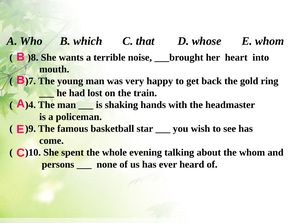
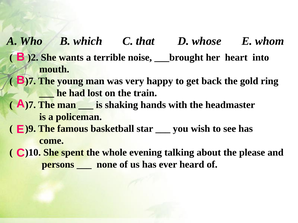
)8: )8 -> )2
)4 at (30, 105): )4 -> )7
the whom: whom -> please
